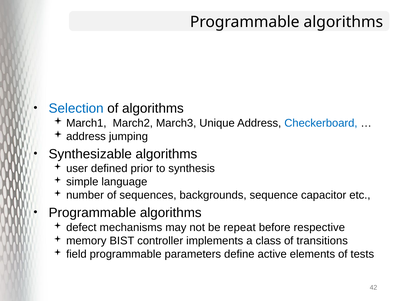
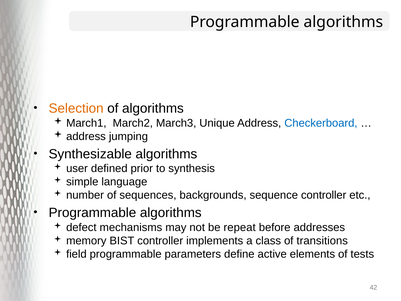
Selection colour: blue -> orange
sequence capacitor: capacitor -> controller
respective: respective -> addresses
